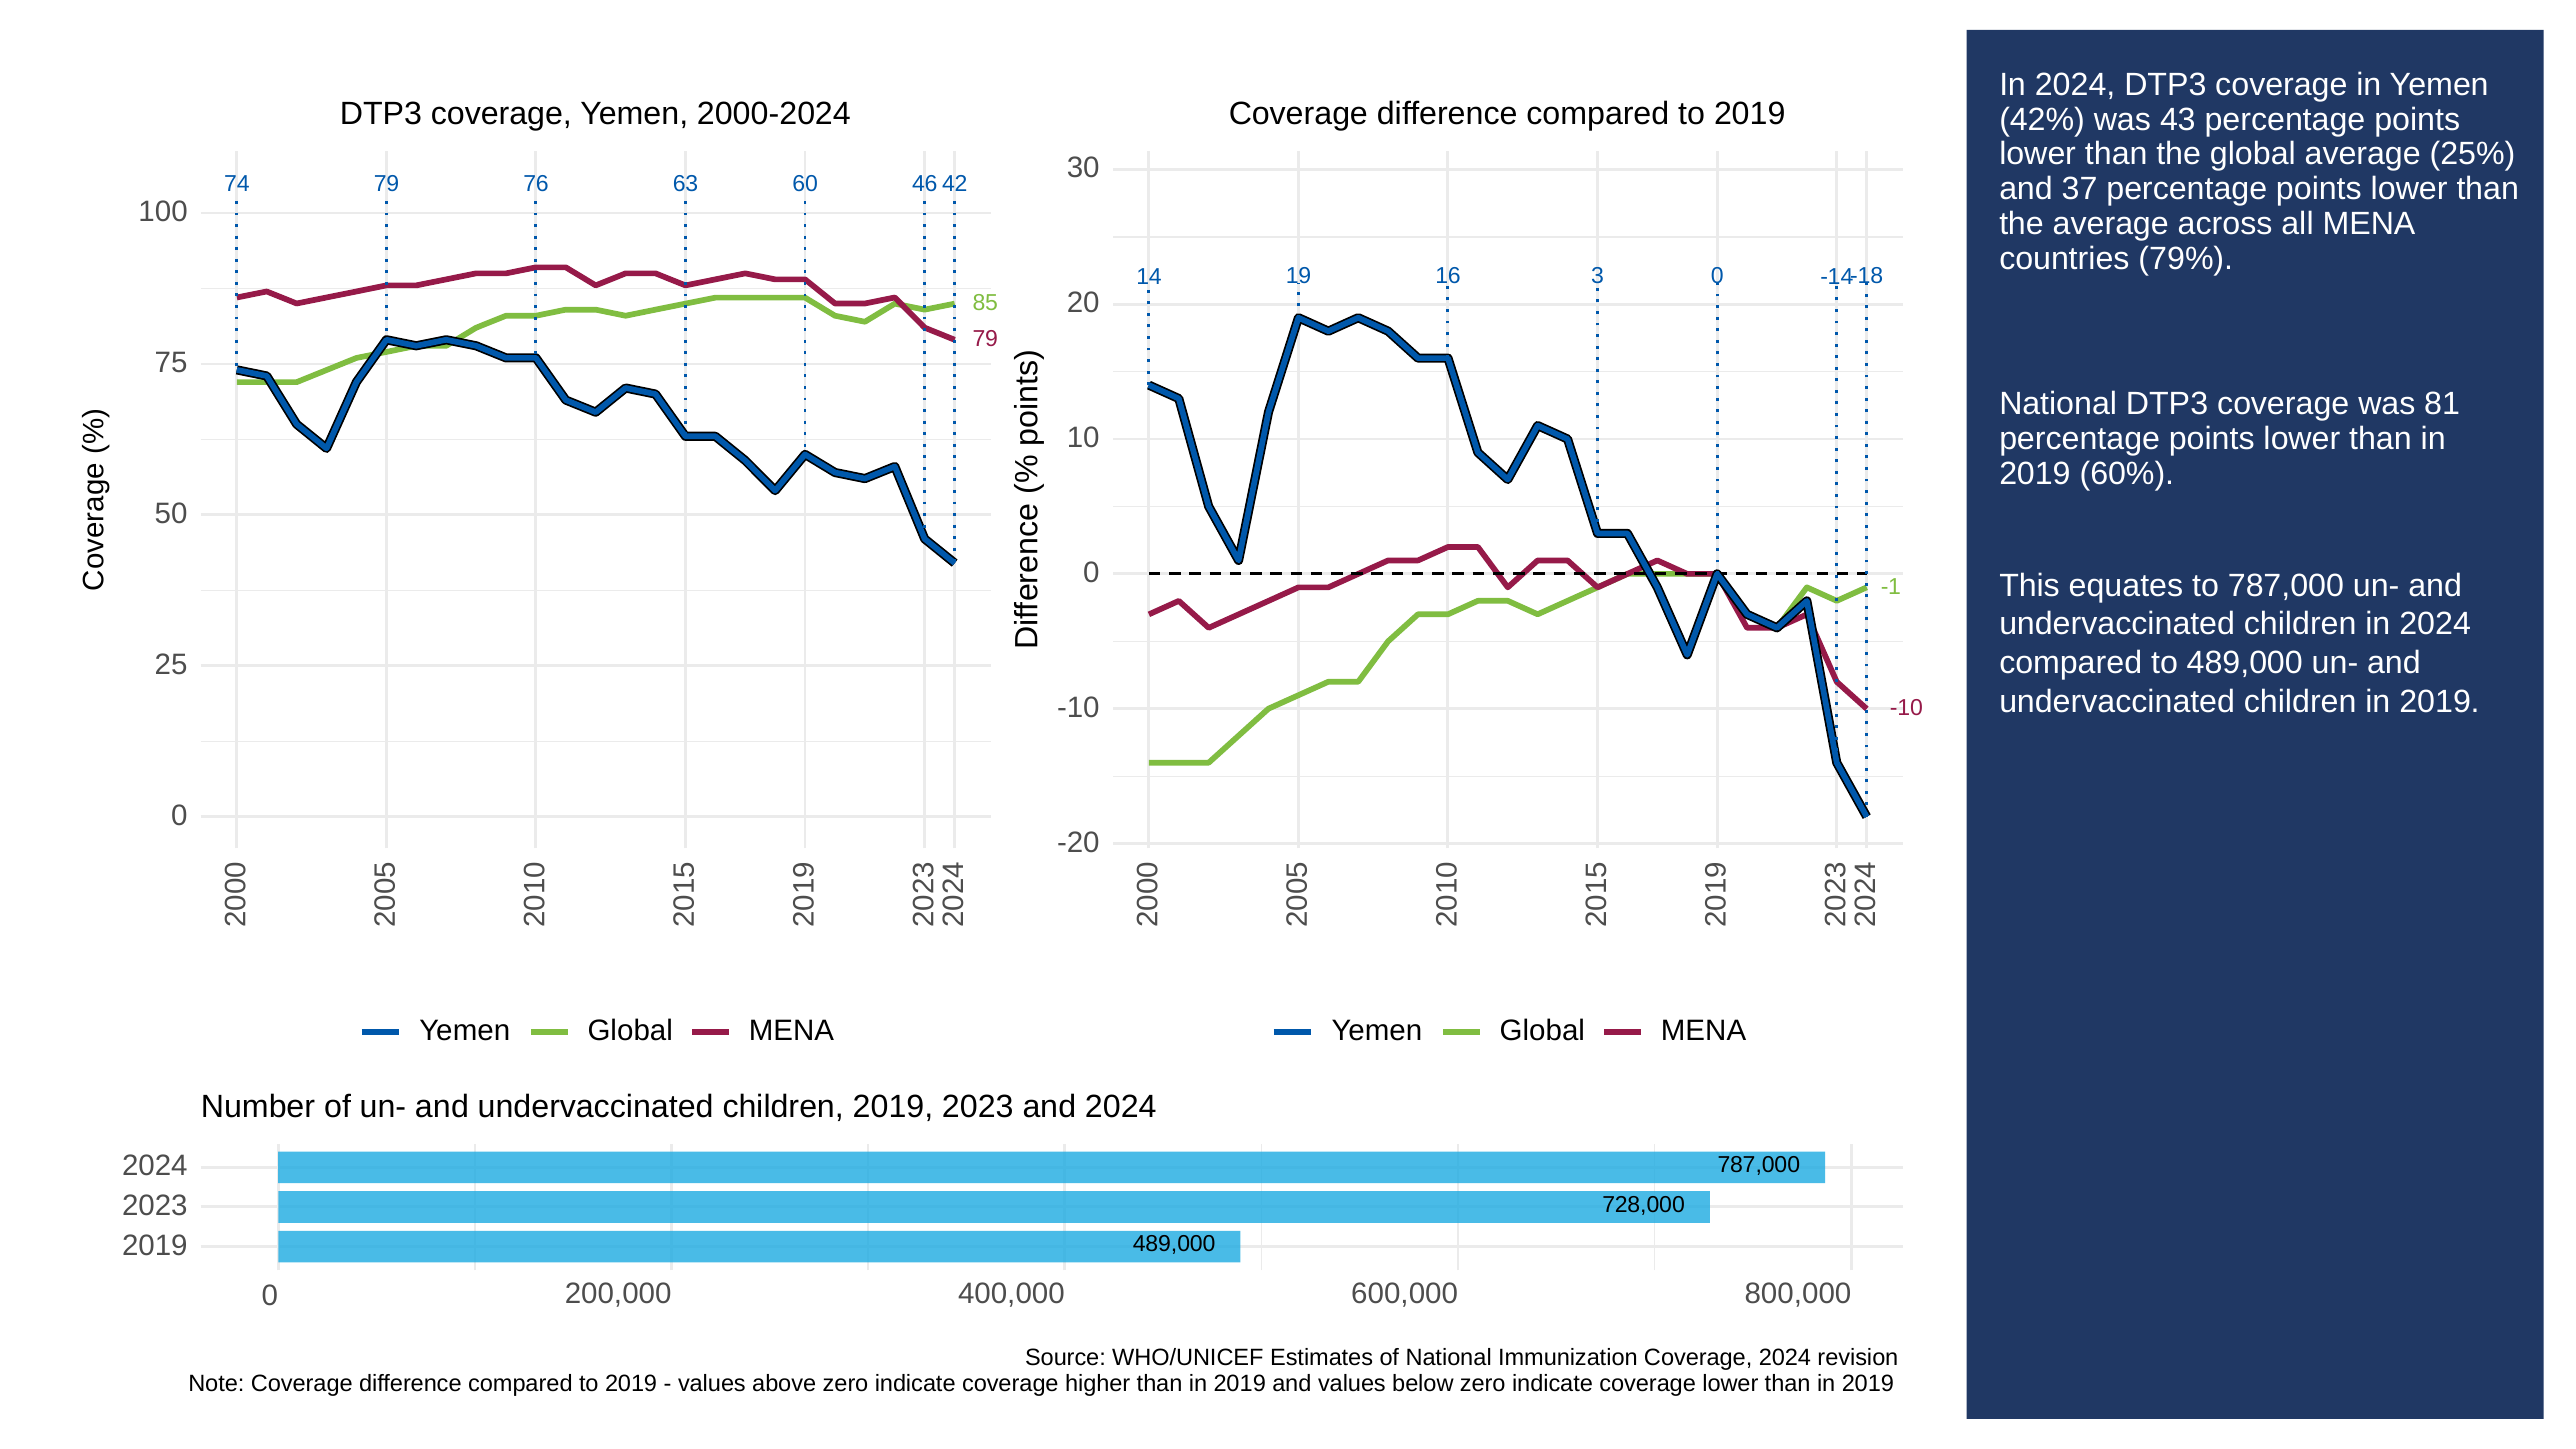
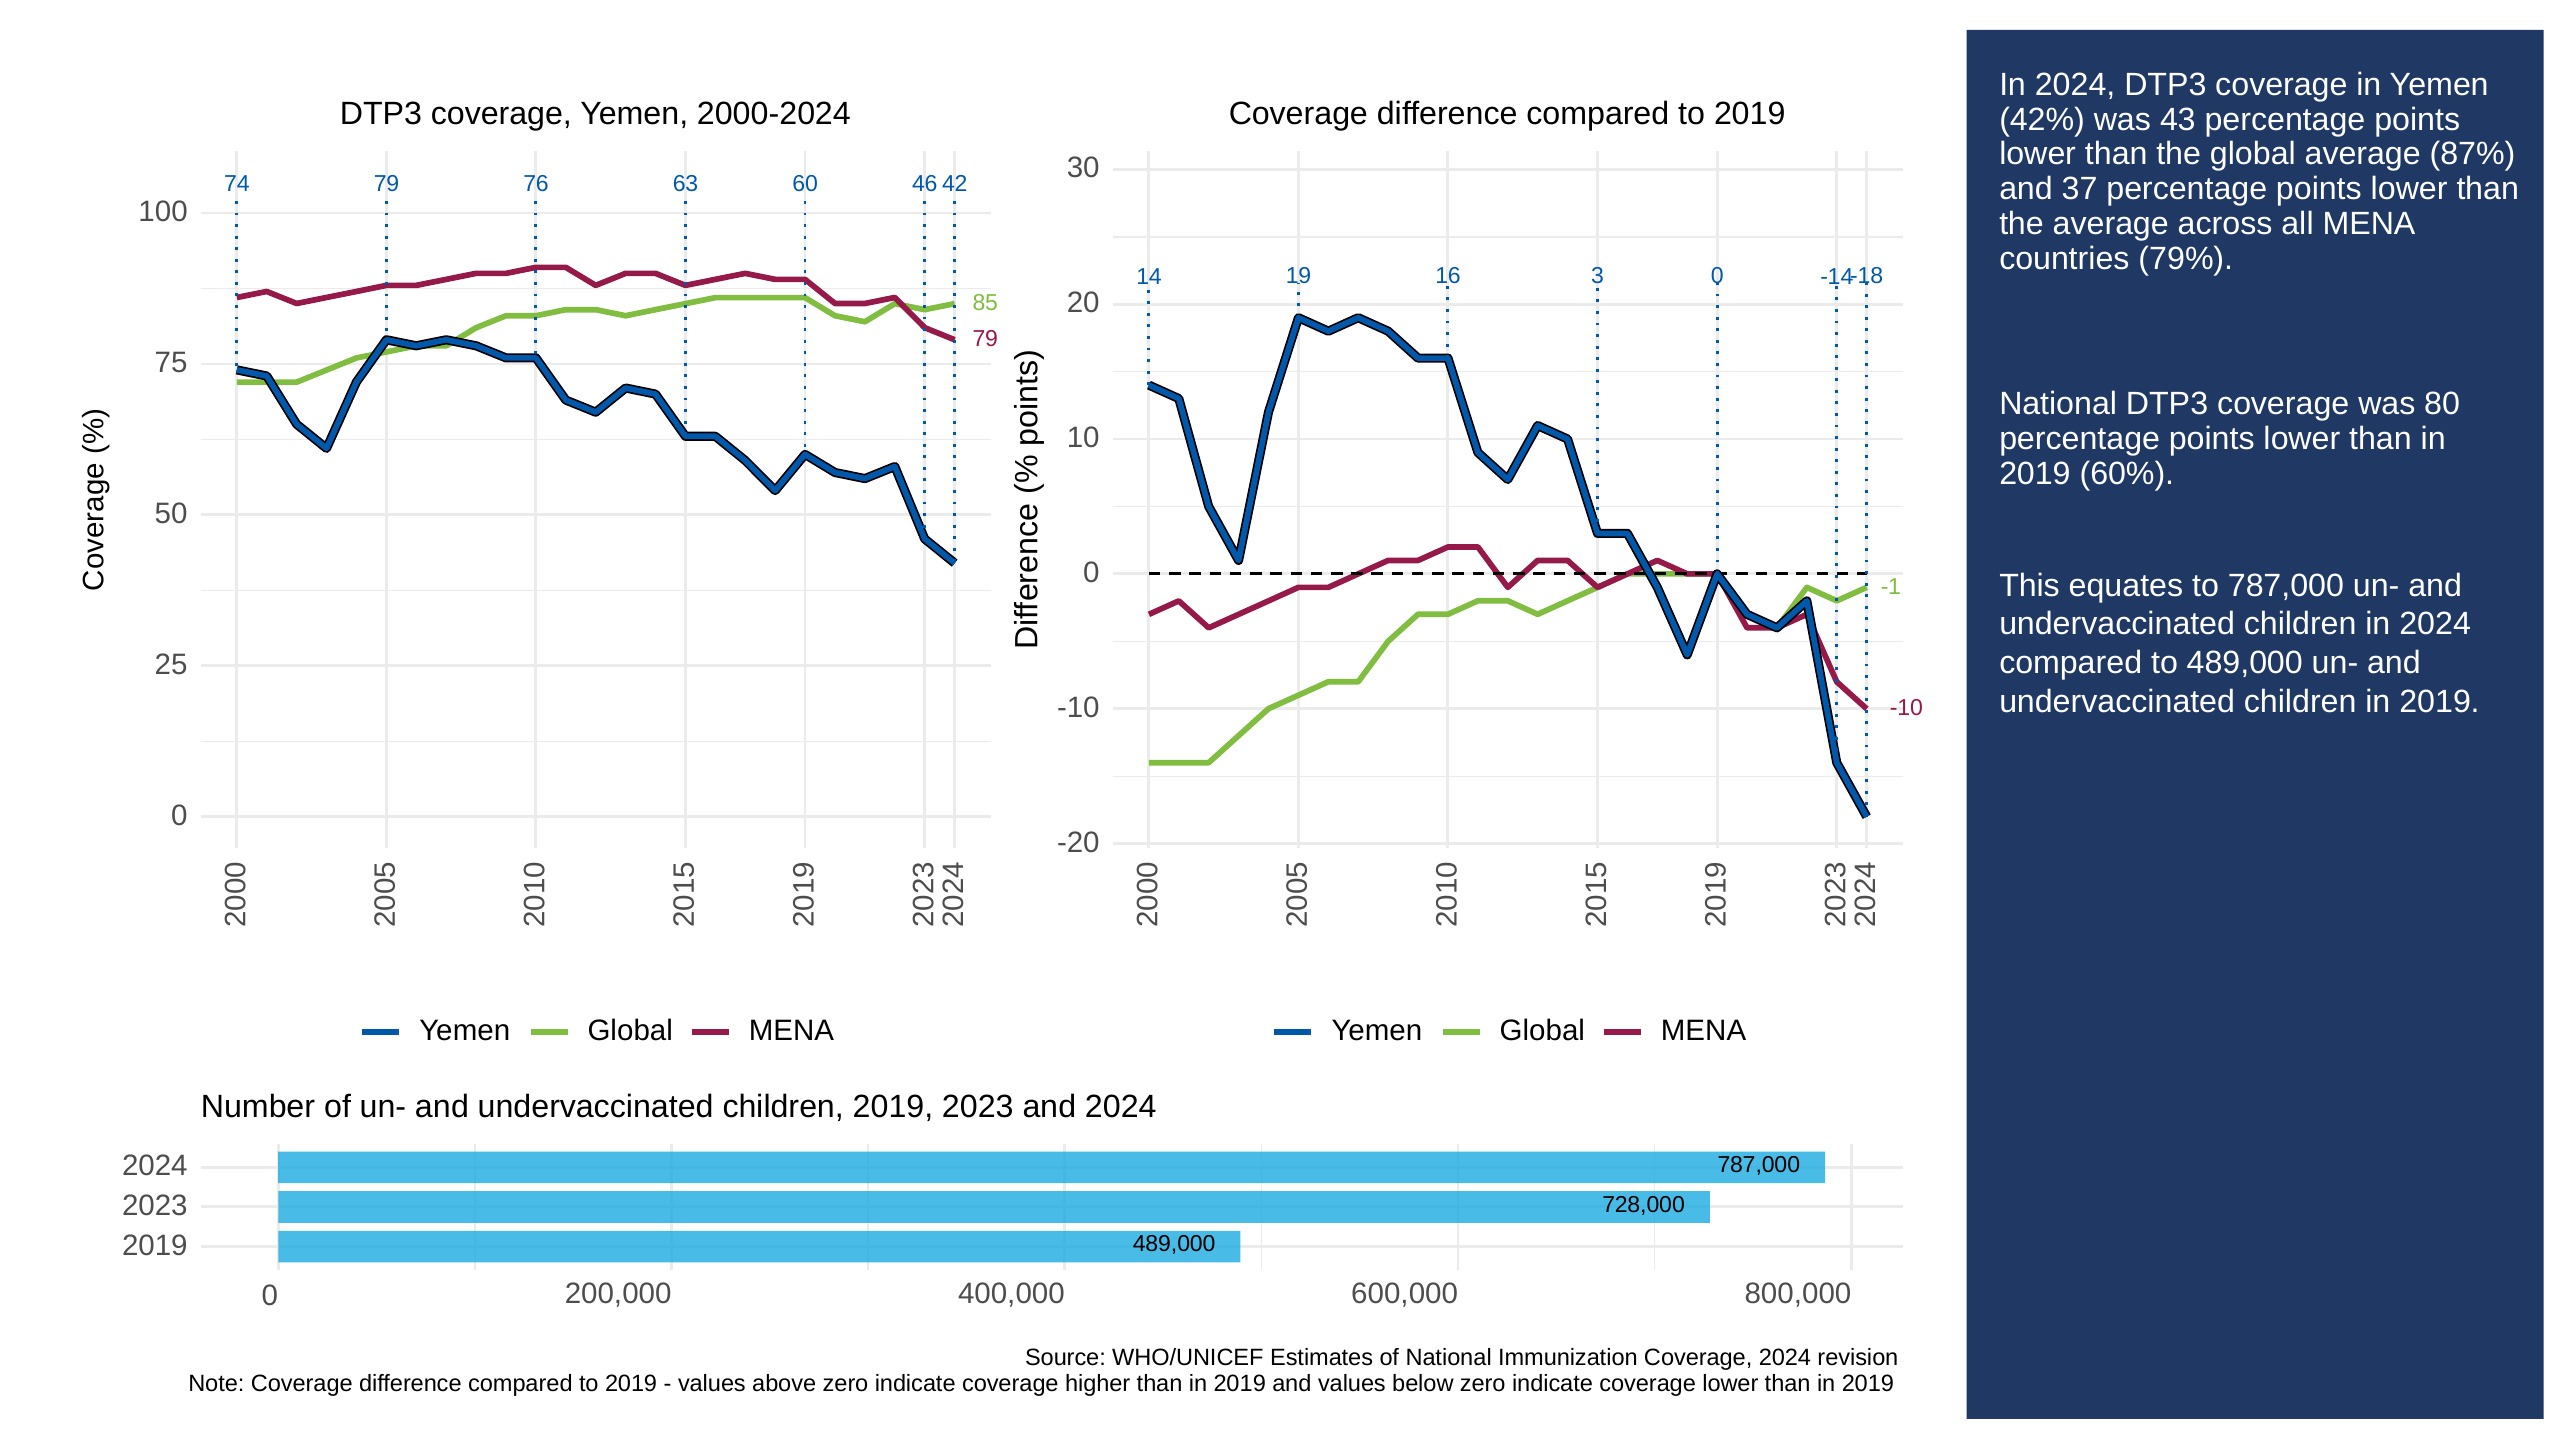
25%: 25% -> 87%
81: 81 -> 80
